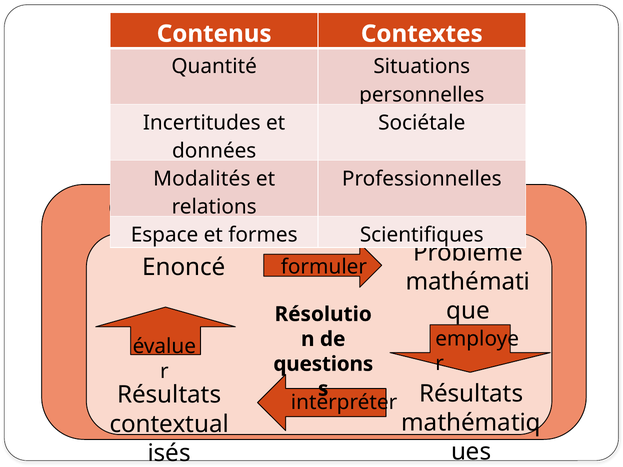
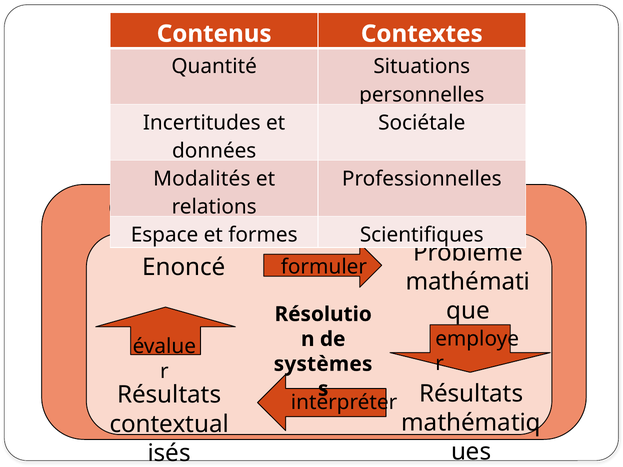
questions: questions -> systèmes
